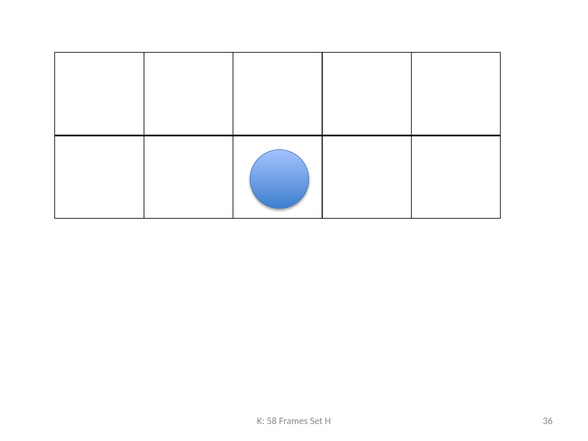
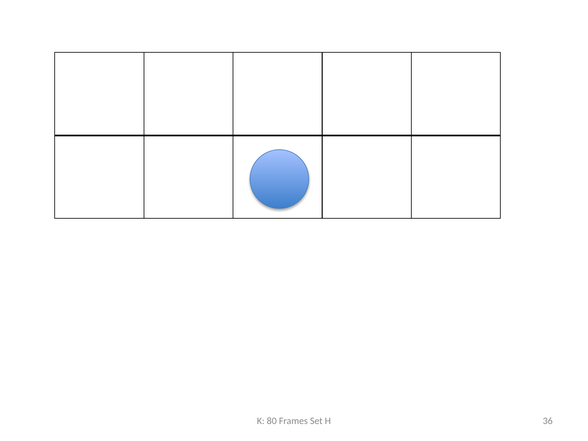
58: 58 -> 80
